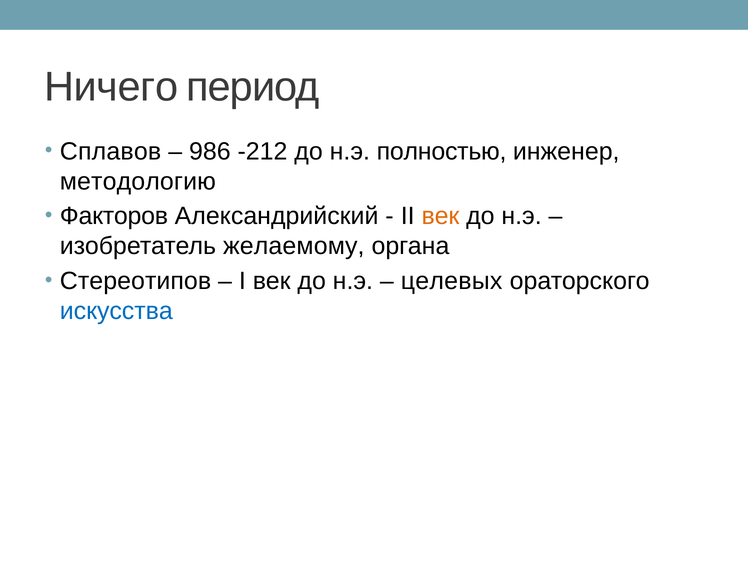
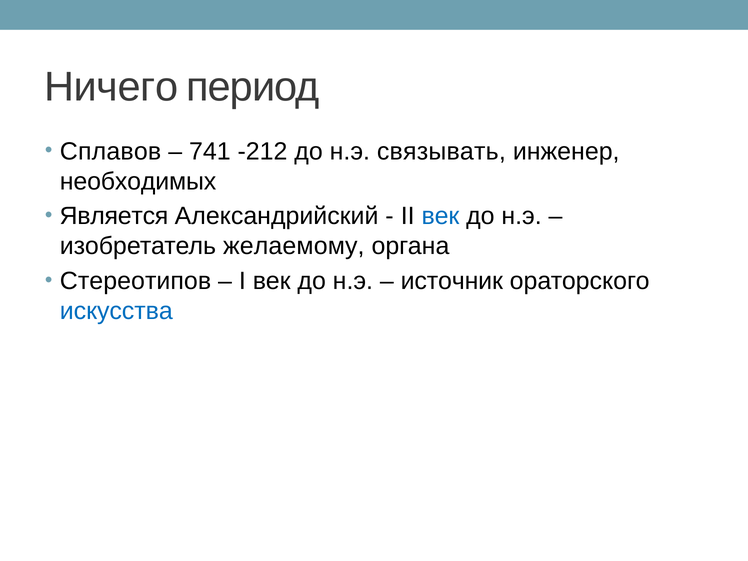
986: 986 -> 741
полностью: полностью -> связывать
методологию: методологию -> необходимых
Факторов: Факторов -> Является
век at (440, 216) colour: orange -> blue
целевых: целевых -> источник
